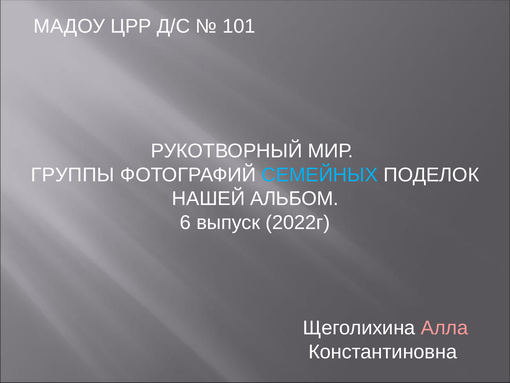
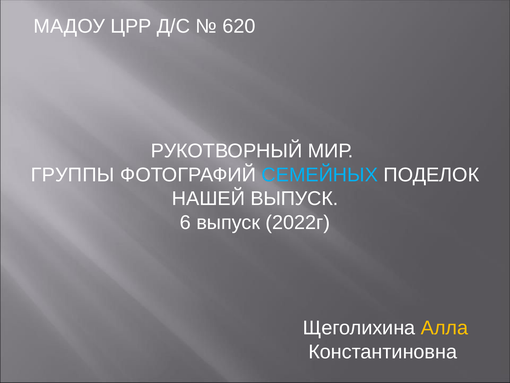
101: 101 -> 620
НАШЕЙ АЛЬБОМ: АЛЬБОМ -> ВЫПУСК
Алла colour: pink -> yellow
